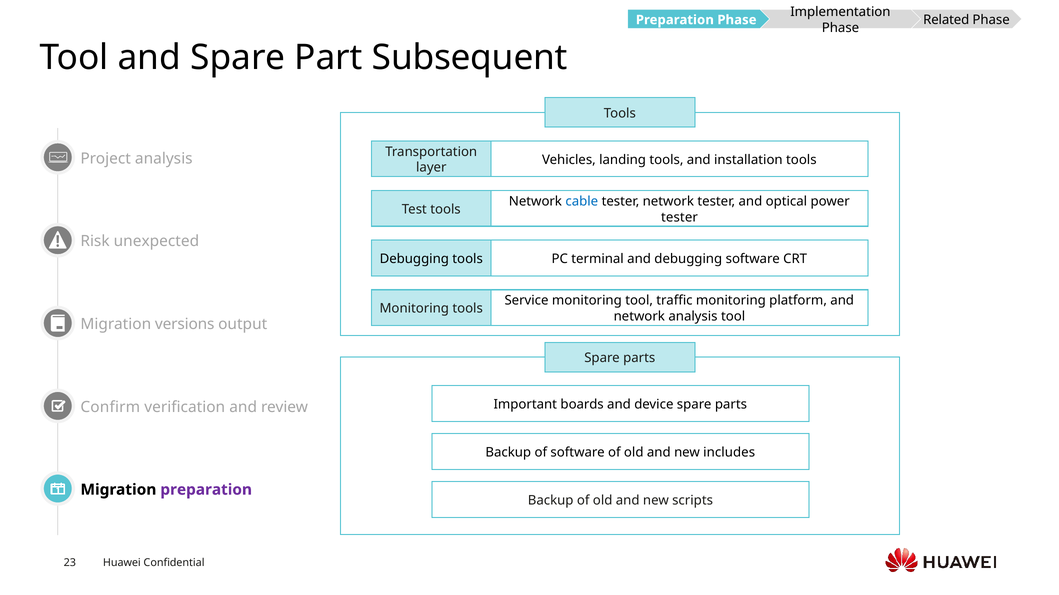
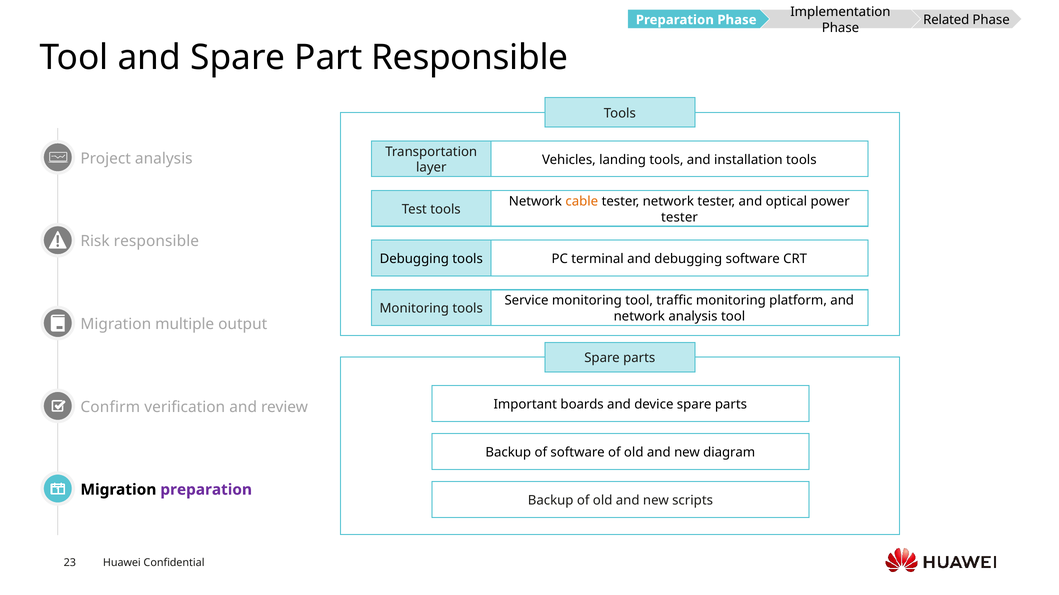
Part Subsequent: Subsequent -> Responsible
cable colour: blue -> orange
Risk unexpected: unexpected -> responsible
versions: versions -> multiple
includes: includes -> diagram
